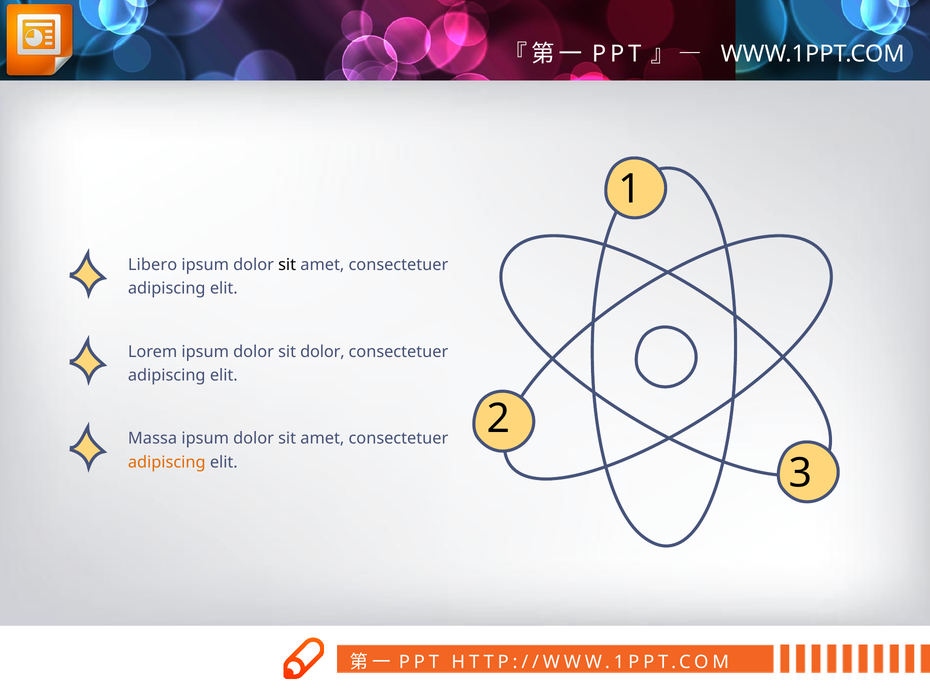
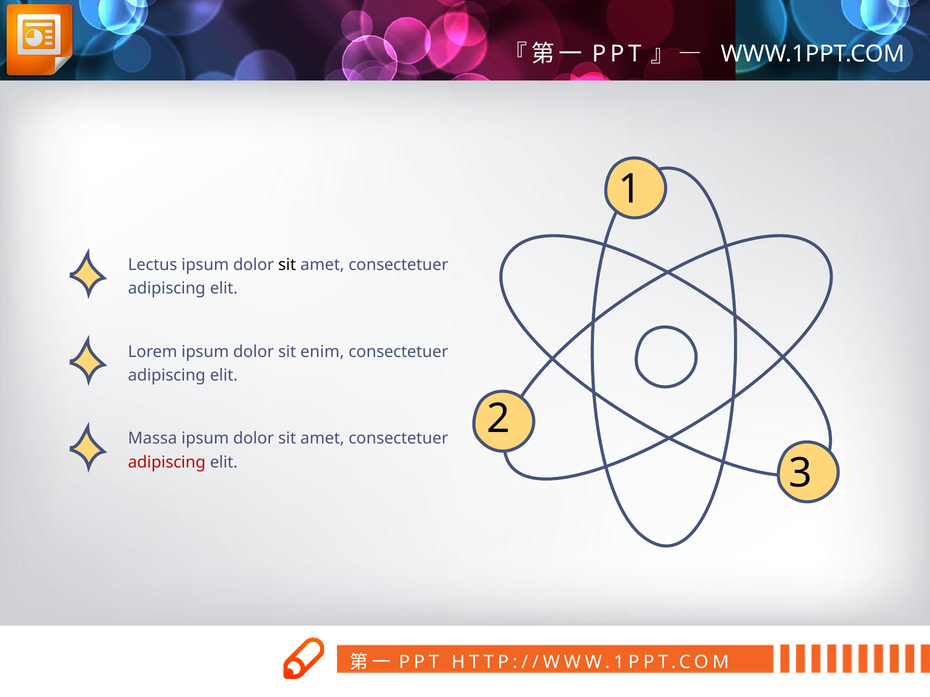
Libero: Libero -> Lectus
sit dolor: dolor -> enim
adipiscing at (167, 462) colour: orange -> red
